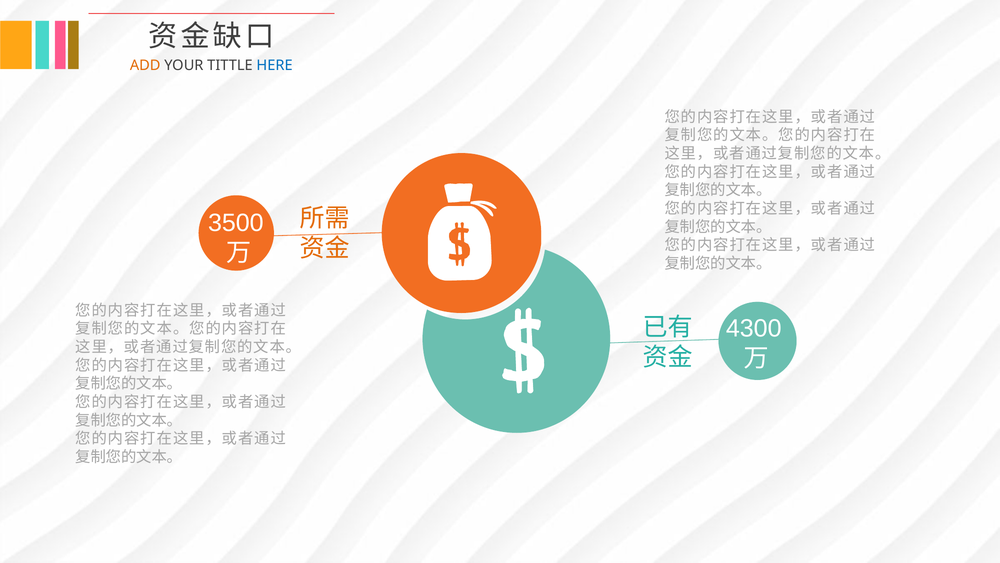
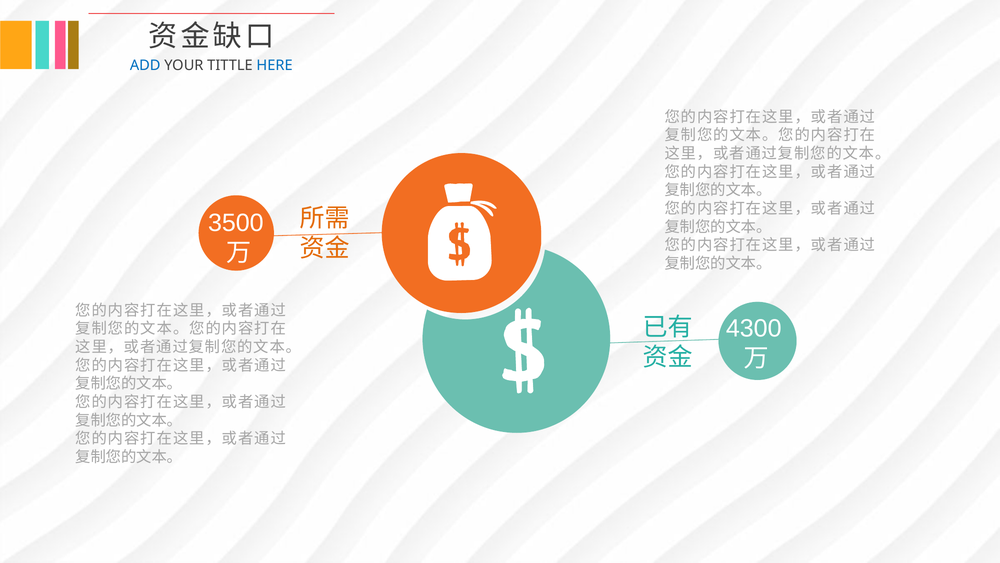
ADD colour: orange -> blue
